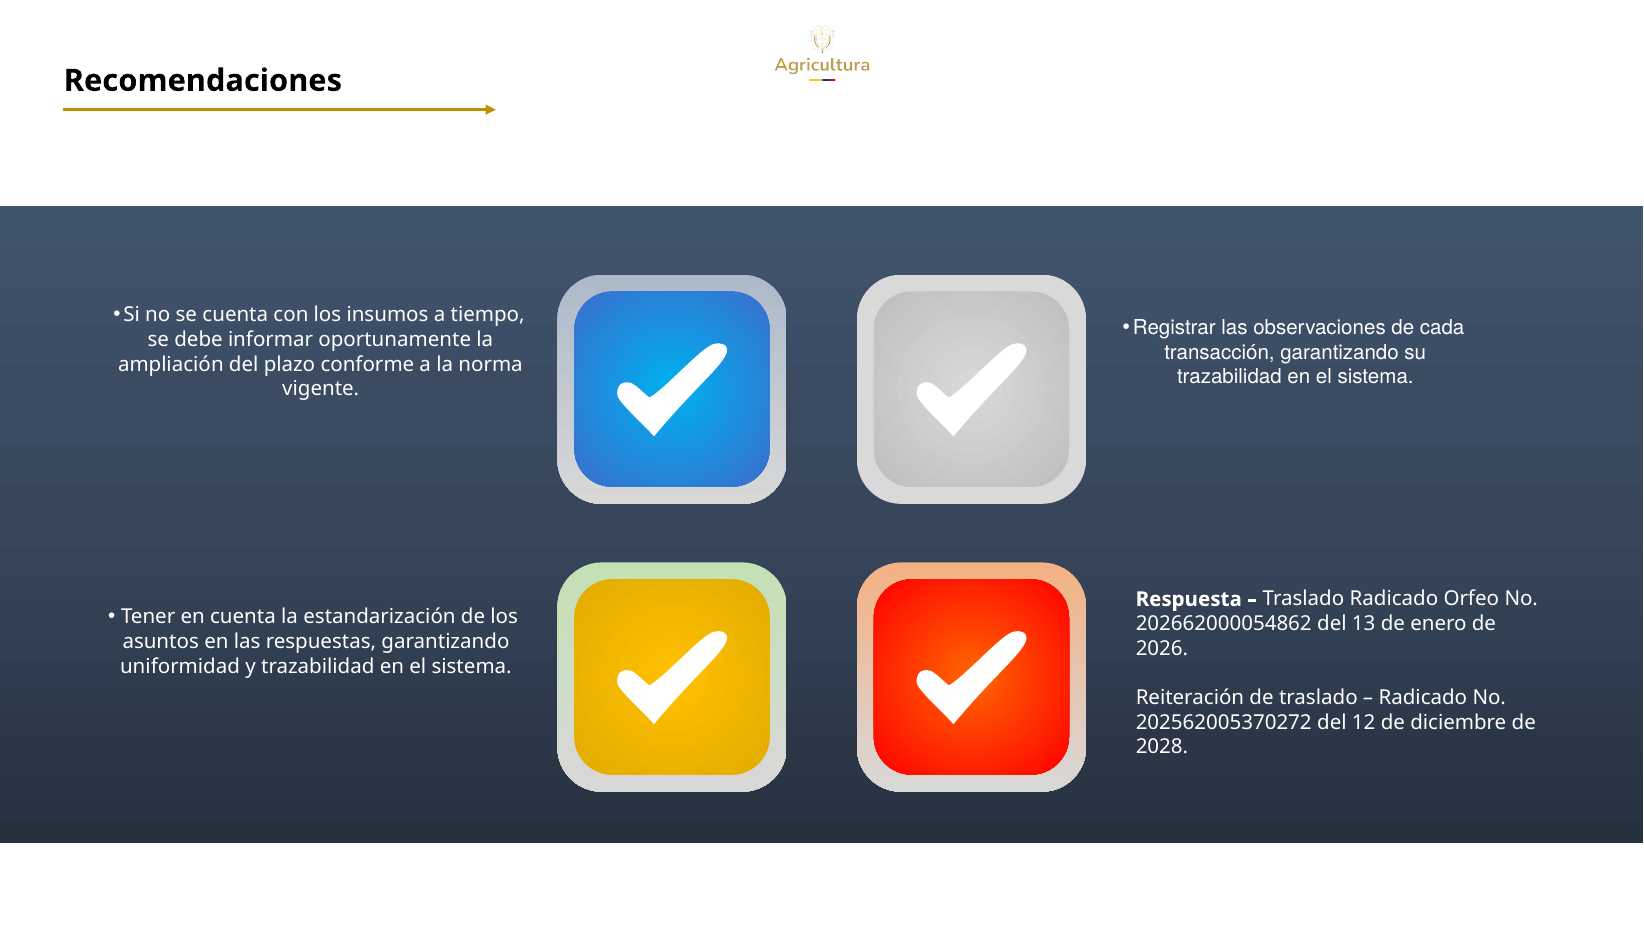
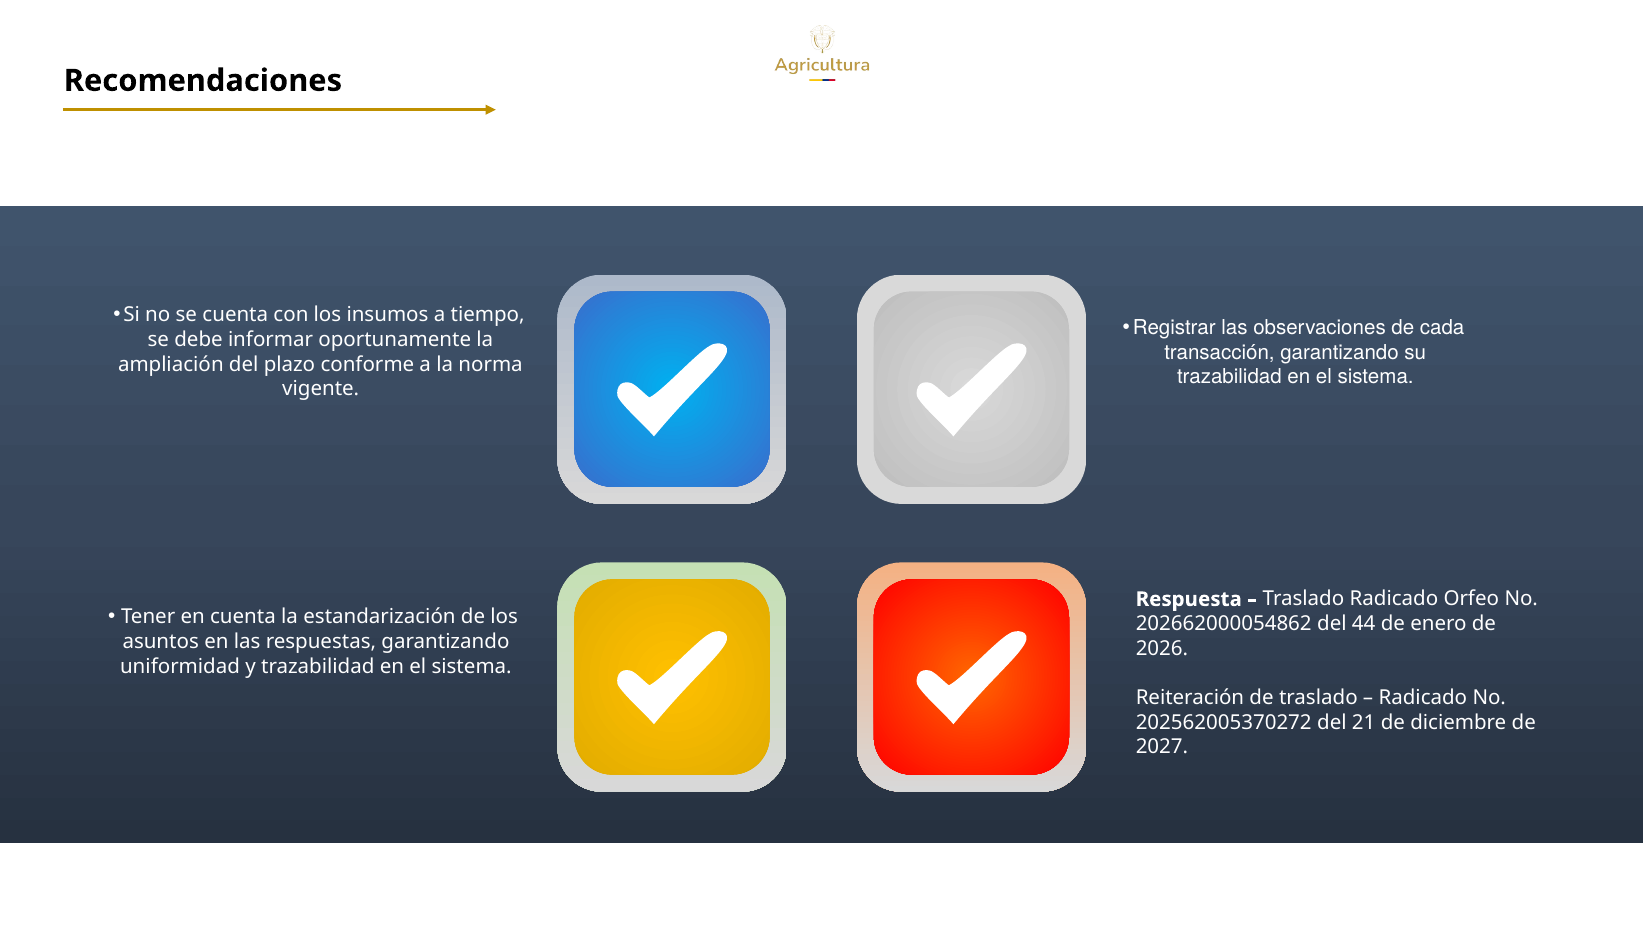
13: 13 -> 44
12: 12 -> 21
2028: 2028 -> 2027
